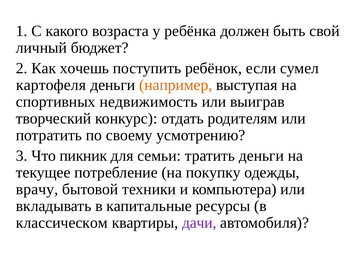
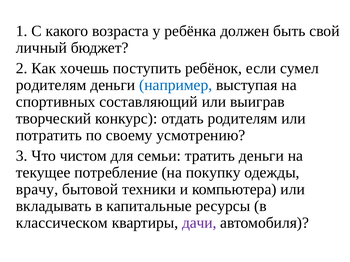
картофеля at (51, 85): картофеля -> родителям
например colour: orange -> blue
недвижимость: недвижимость -> составляющий
пикник: пикник -> чистом
